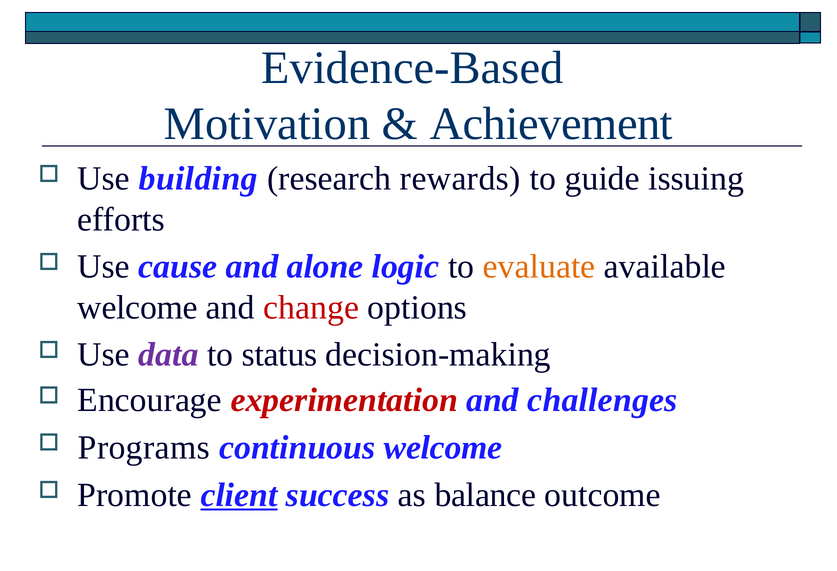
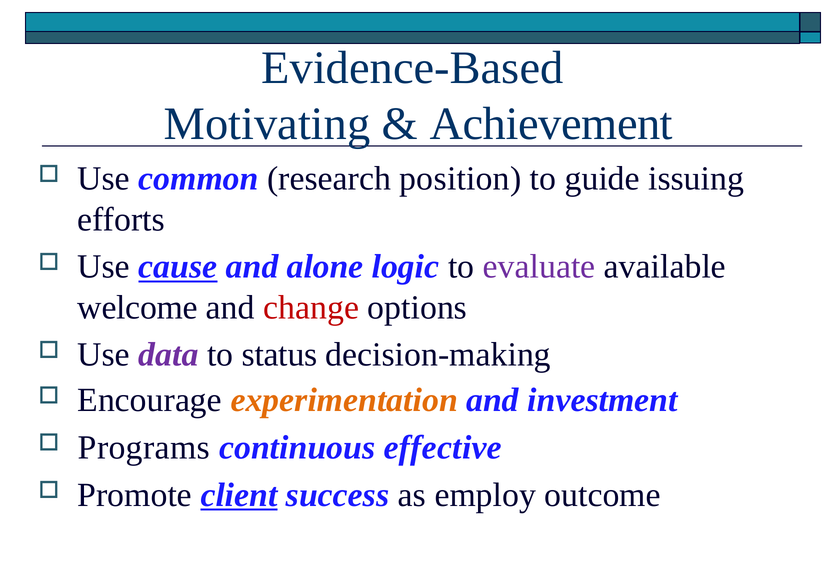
Motivation: Motivation -> Motivating
building: building -> common
rewards: rewards -> position
cause underline: none -> present
evaluate colour: orange -> purple
experimentation colour: red -> orange
challenges: challenges -> investment
continuous welcome: welcome -> effective
balance: balance -> employ
